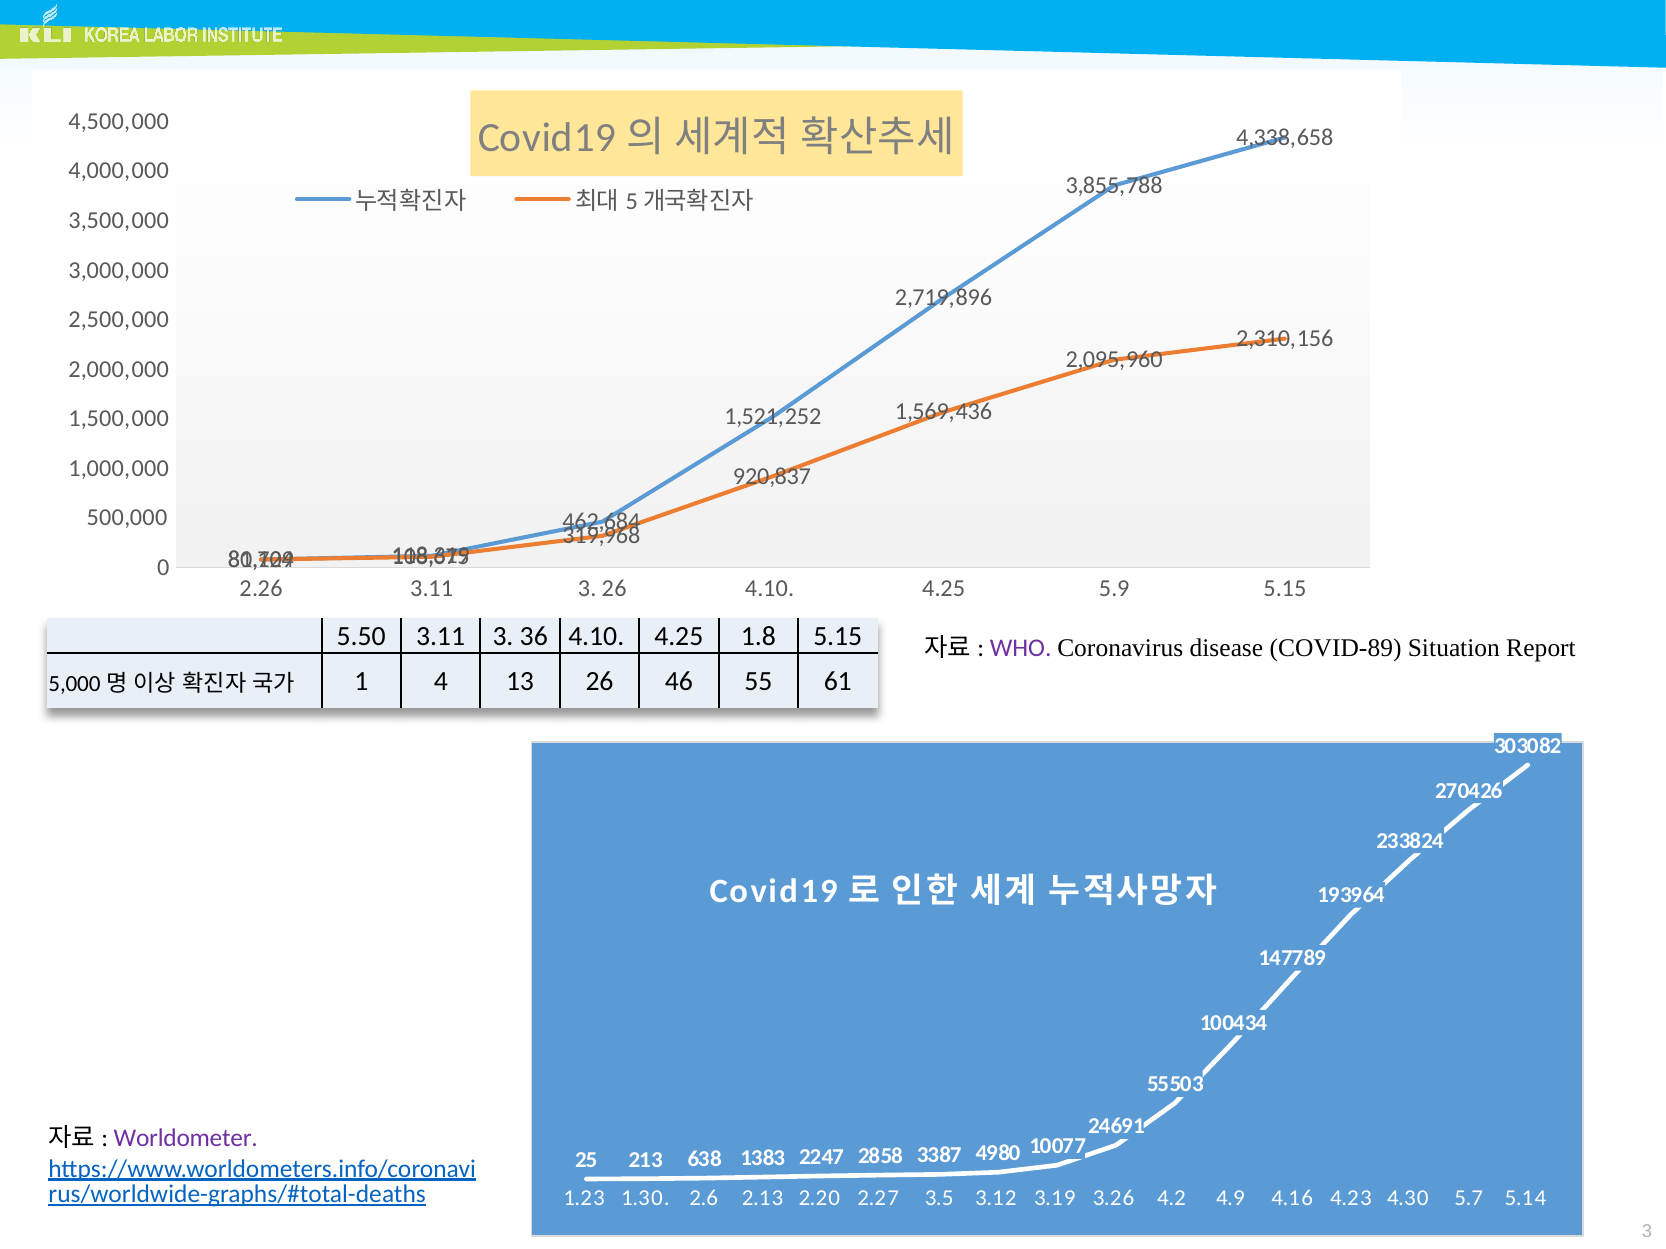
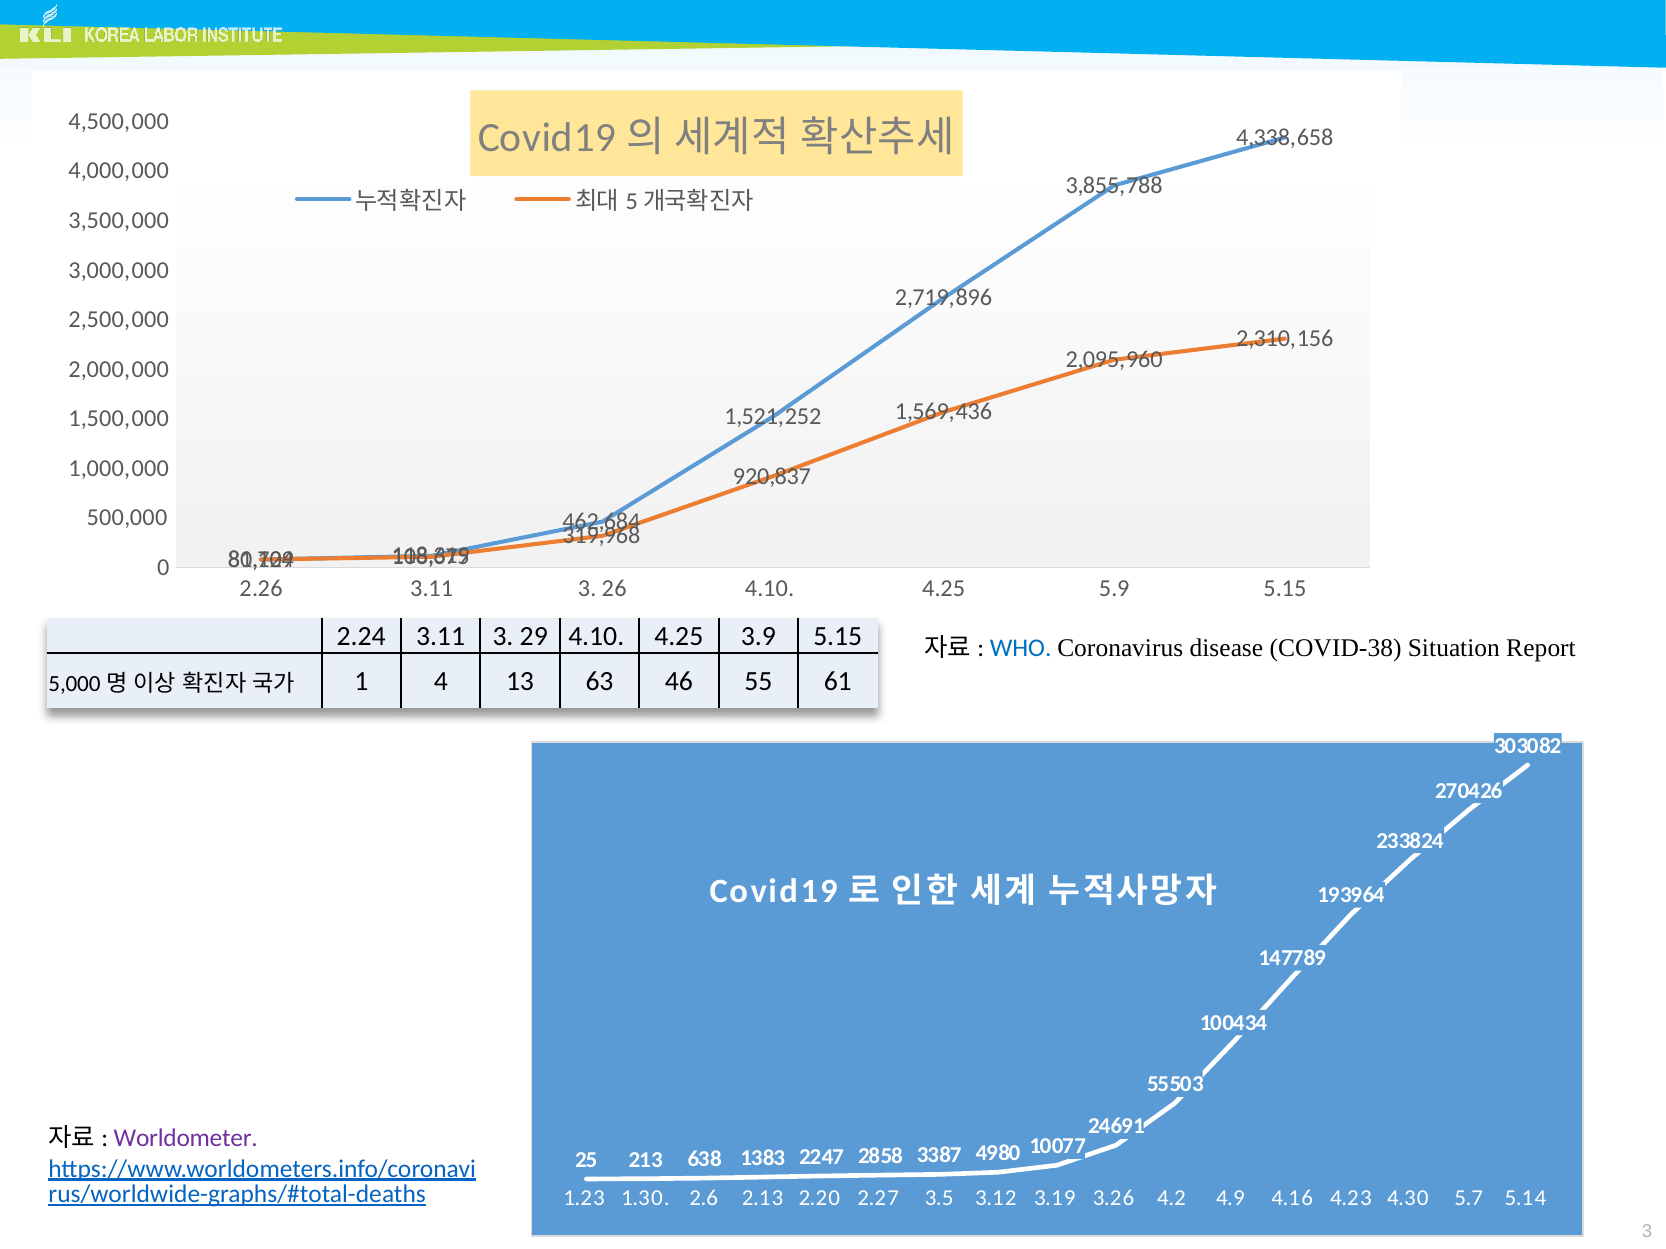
5.50: 5.50 -> 2.24
36: 36 -> 29
1.8: 1.8 -> 3.9
WHO colour: purple -> blue
COVID-89: COVID-89 -> COVID-38
13 26: 26 -> 63
